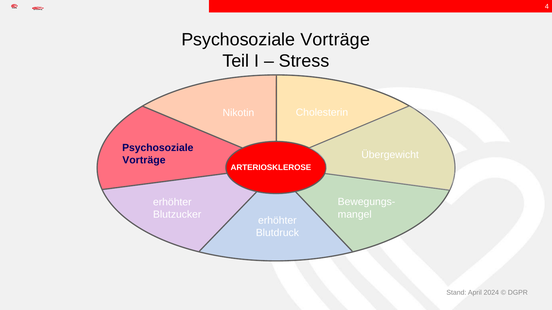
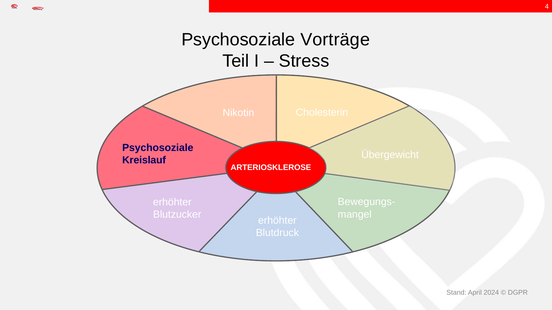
Vorträge at (144, 160): Vorträge -> Kreislauf
